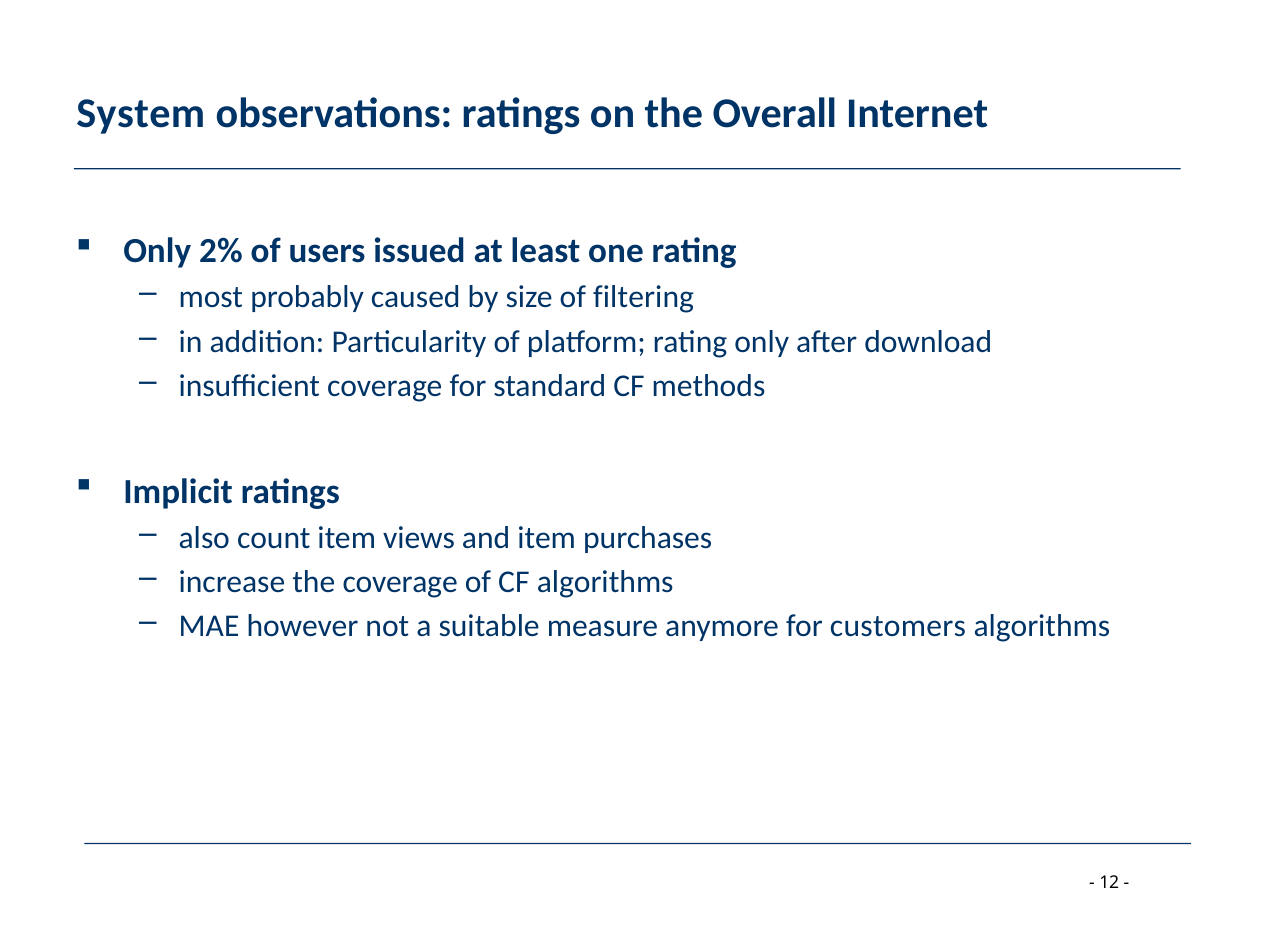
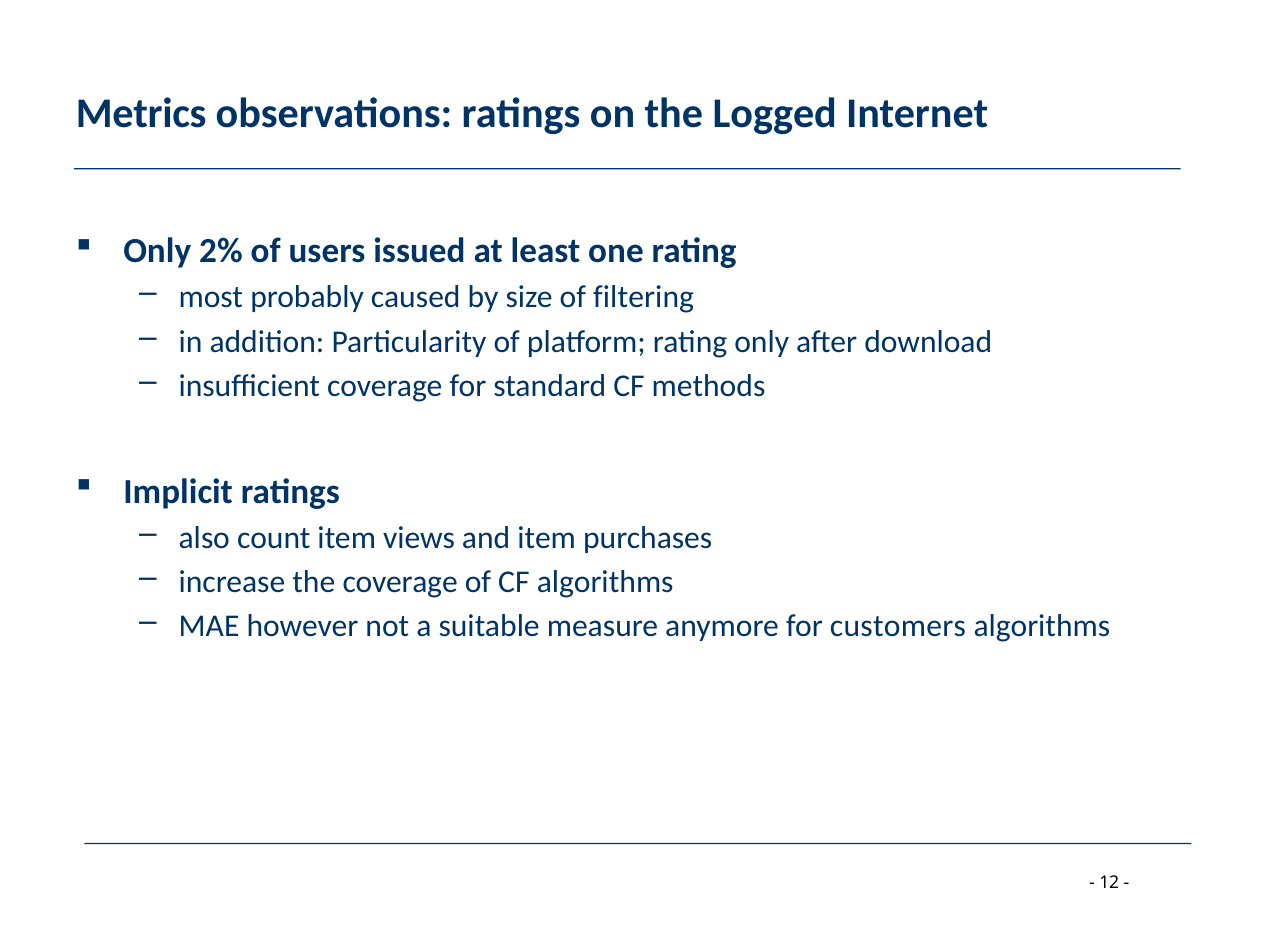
System: System -> Metrics
Overall: Overall -> Logged
